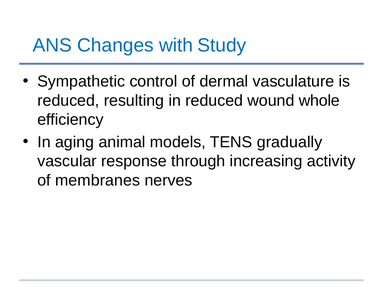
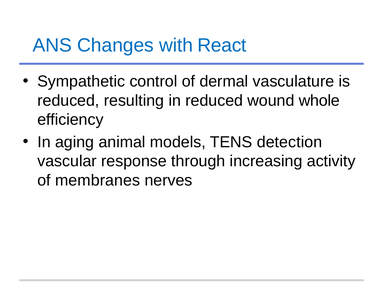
Study: Study -> React
gradually: gradually -> detection
